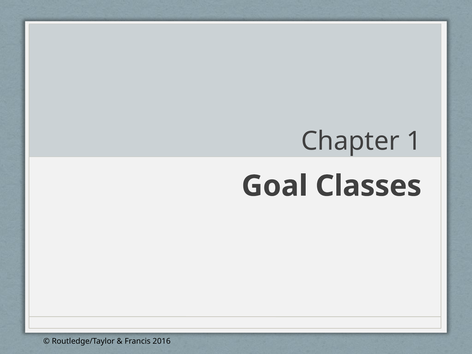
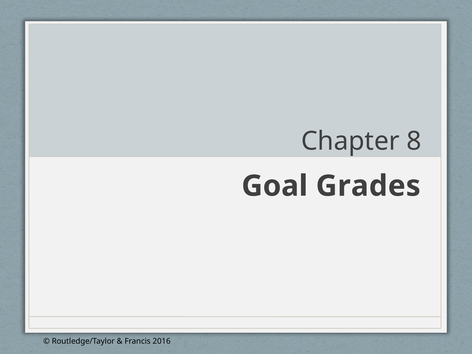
1: 1 -> 8
Classes: Classes -> Grades
